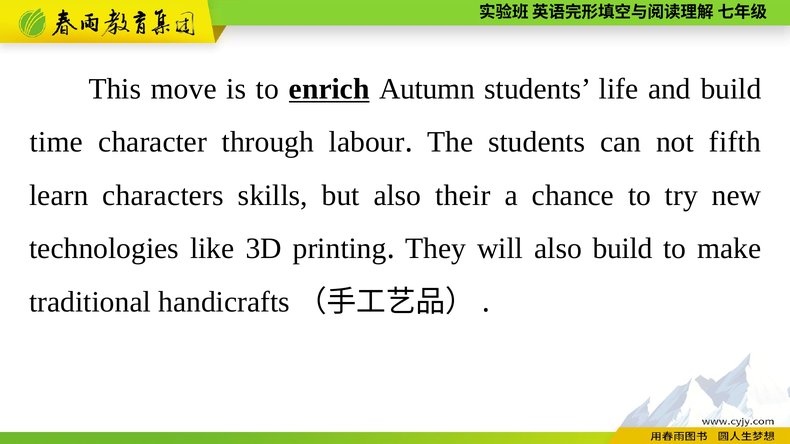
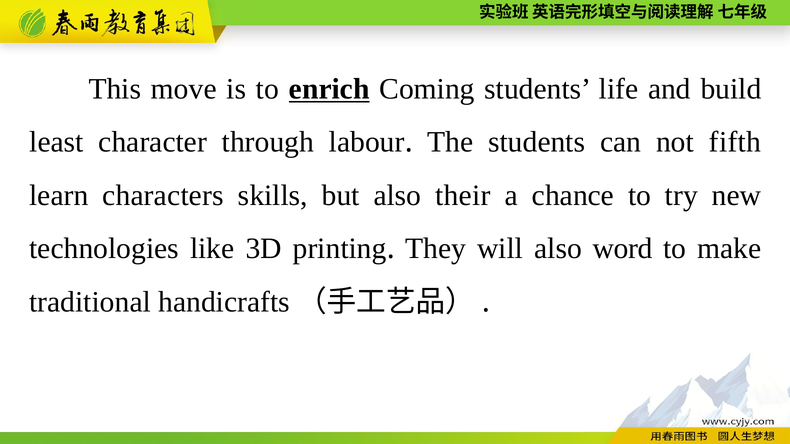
Autumn: Autumn -> Coming
time: time -> least
also build: build -> word
